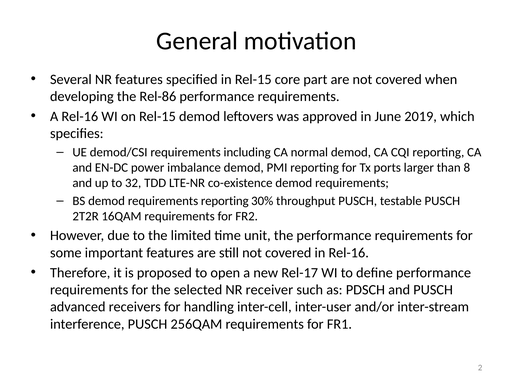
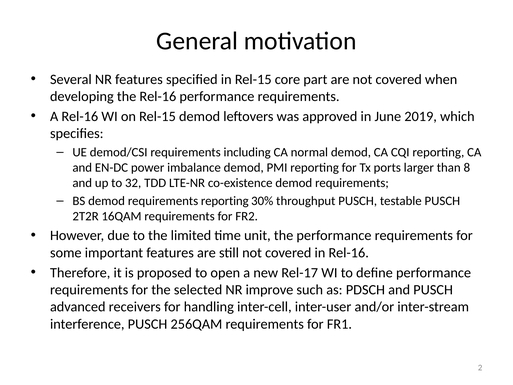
the Rel-86: Rel-86 -> Rel-16
receiver: receiver -> improve
